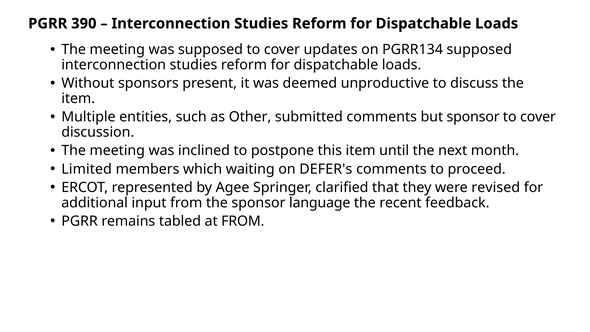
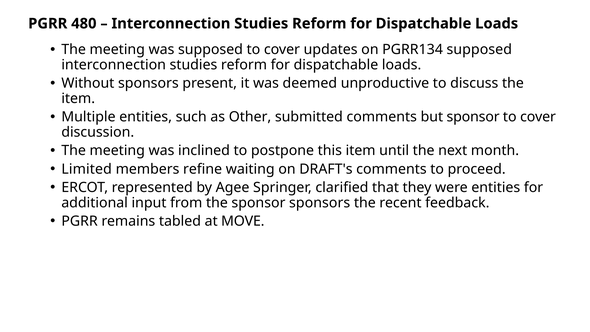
390: 390 -> 480
which: which -> refine
DEFER's: DEFER's -> DRAFT's
were revised: revised -> entities
sponsor language: language -> sponsors
at FROM: FROM -> MOVE
